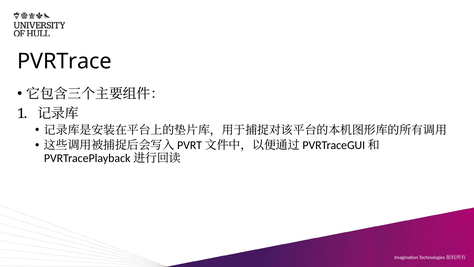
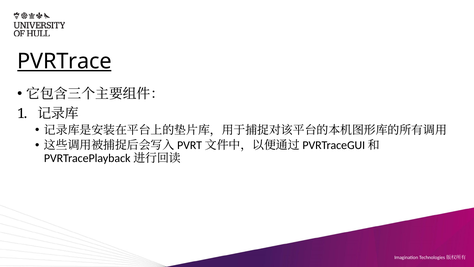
PVRTrace underline: none -> present
